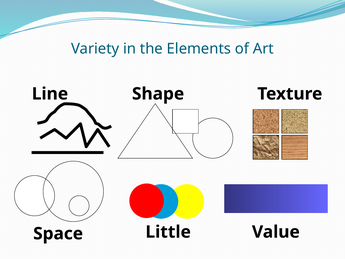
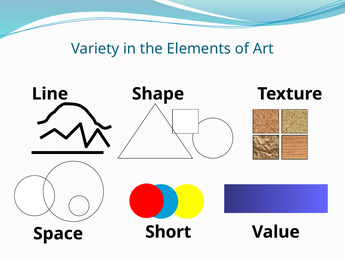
Little: Little -> Short
